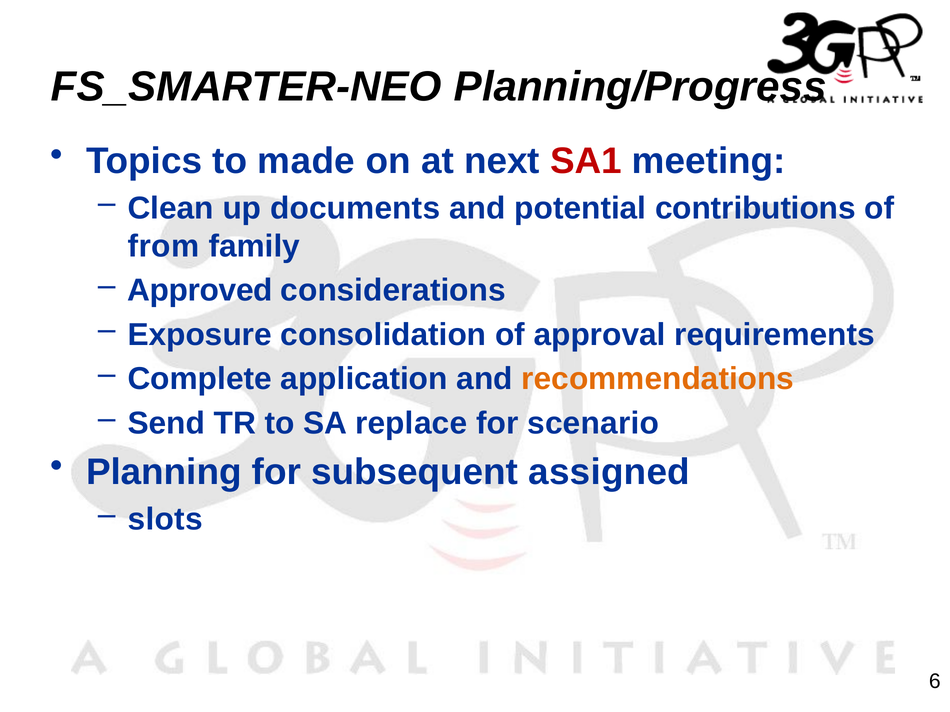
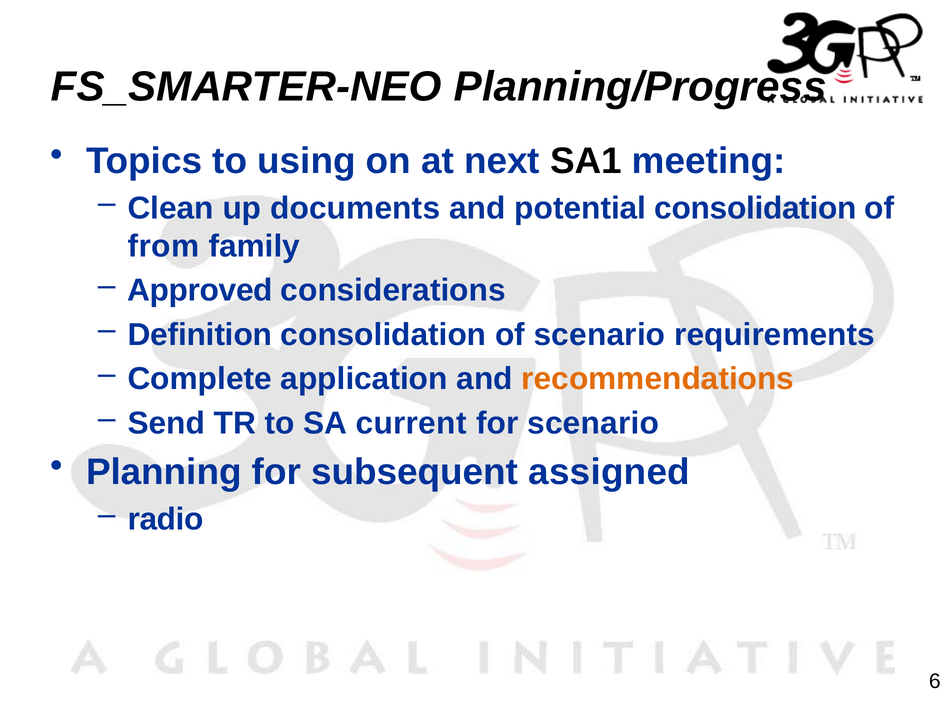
made: made -> using
SA1 colour: red -> black
potential contributions: contributions -> consolidation
Exposure: Exposure -> Definition
of approval: approval -> scenario
replace: replace -> current
slots: slots -> radio
